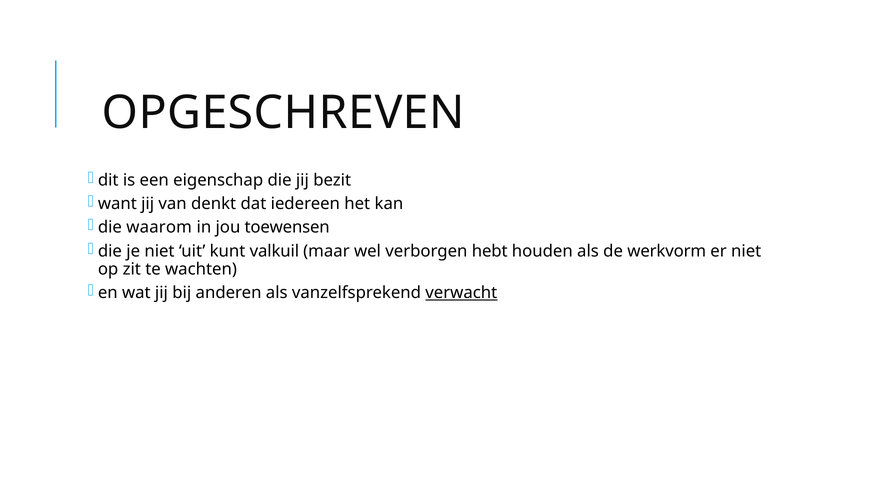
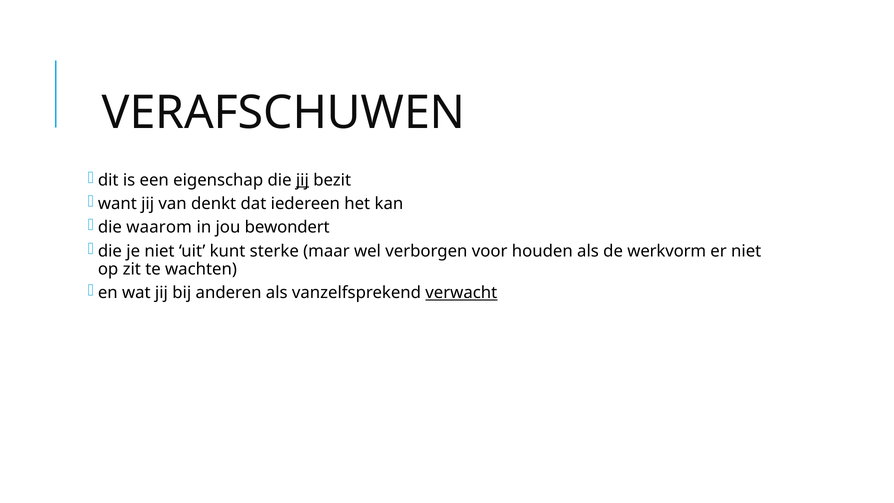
OPGESCHREVEN: OPGESCHREVEN -> VERAFSCHUWEN
jij at (302, 180) underline: none -> present
toewensen: toewensen -> bewondert
valkuil: valkuil -> sterke
hebt: hebt -> voor
